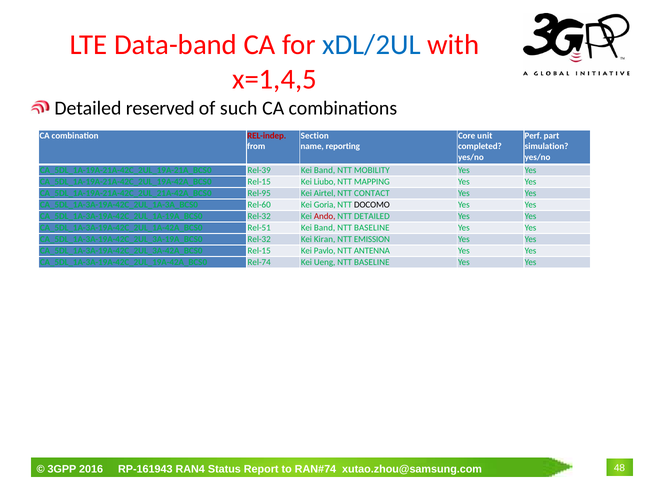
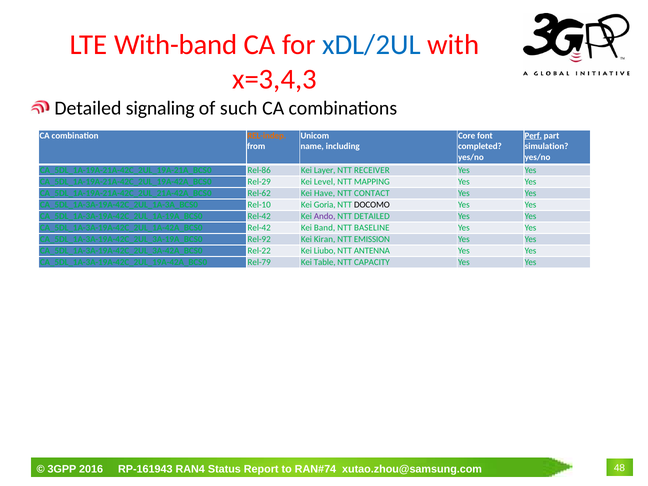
Data-band: Data-band -> With-band
x=1,4,5: x=1,4,5 -> x=3,4,3
reserved: reserved -> signaling
REL-indep colour: red -> orange
Section: Section -> Unicom
unit: unit -> font
Perf underline: none -> present
reporting: reporting -> including
Rel-39: Rel-39 -> Rel-86
Band at (325, 170): Band -> Layer
MOBILITY: MOBILITY -> RECEIVER
Rel-15 at (259, 182): Rel-15 -> Rel-29
Liubo: Liubo -> Level
Rel-95: Rel-95 -> Rel-62
Airtel: Airtel -> Have
Rel-60: Rel-60 -> Rel-10
Rel-32 at (259, 216): Rel-32 -> Rel-42
Ando colour: red -> purple
Rel-51 at (259, 228): Rel-51 -> Rel-42
Rel-32 at (259, 239): Rel-32 -> Rel-92
Rel-15 at (259, 251): Rel-15 -> Rel-22
Pavlo: Pavlo -> Liubo
Rel-74: Rel-74 -> Rel-79
Ueng: Ueng -> Table
BASELINE at (372, 262): BASELINE -> CAPACITY
